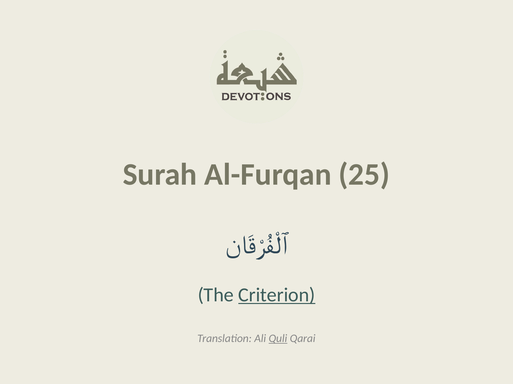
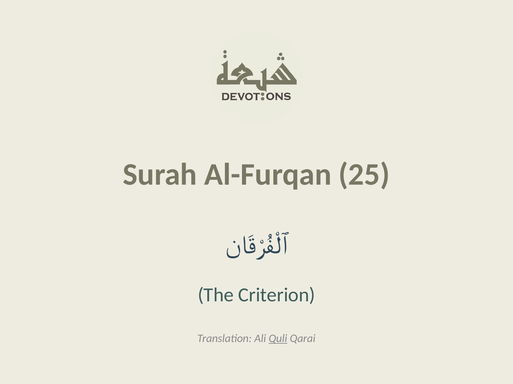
Criterion underline: present -> none
